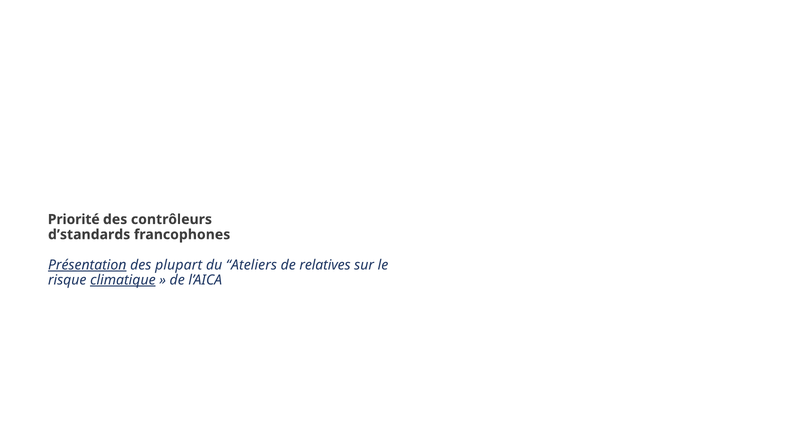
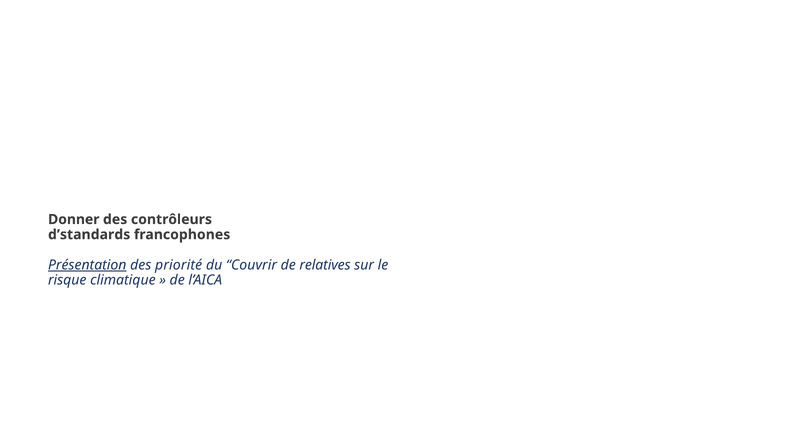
Priorité: Priorité -> Donner
plupart: plupart -> priorité
Ateliers: Ateliers -> Couvrir
climatique underline: present -> none
